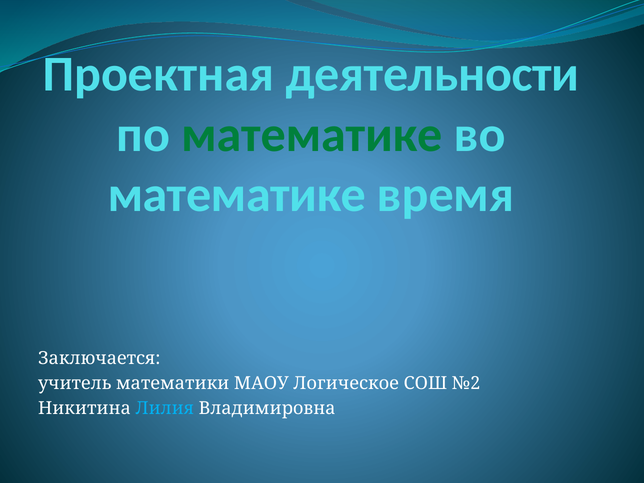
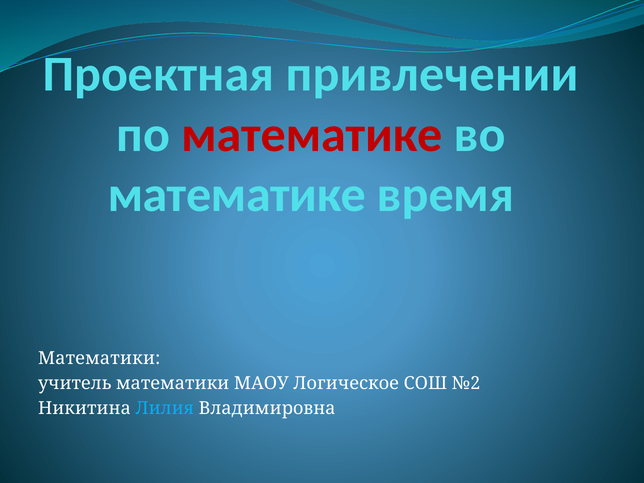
деятельности: деятельности -> привлечении
математике at (312, 135) colour: green -> red
Заключается at (99, 358): Заключается -> Математики
